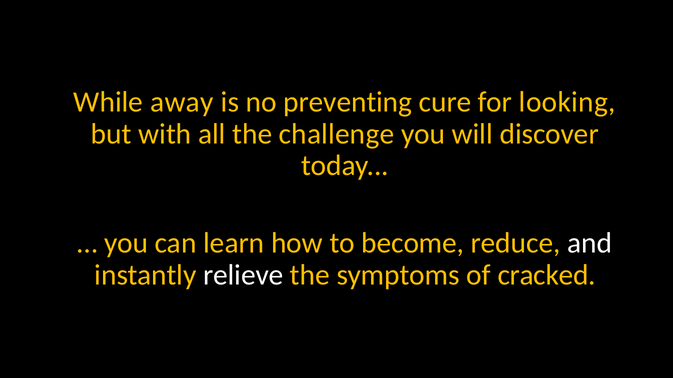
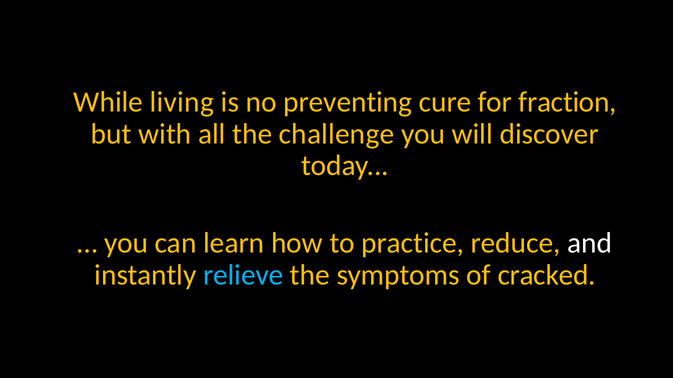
away: away -> living
looking: looking -> fraction
become: become -> practice
relieve colour: white -> light blue
